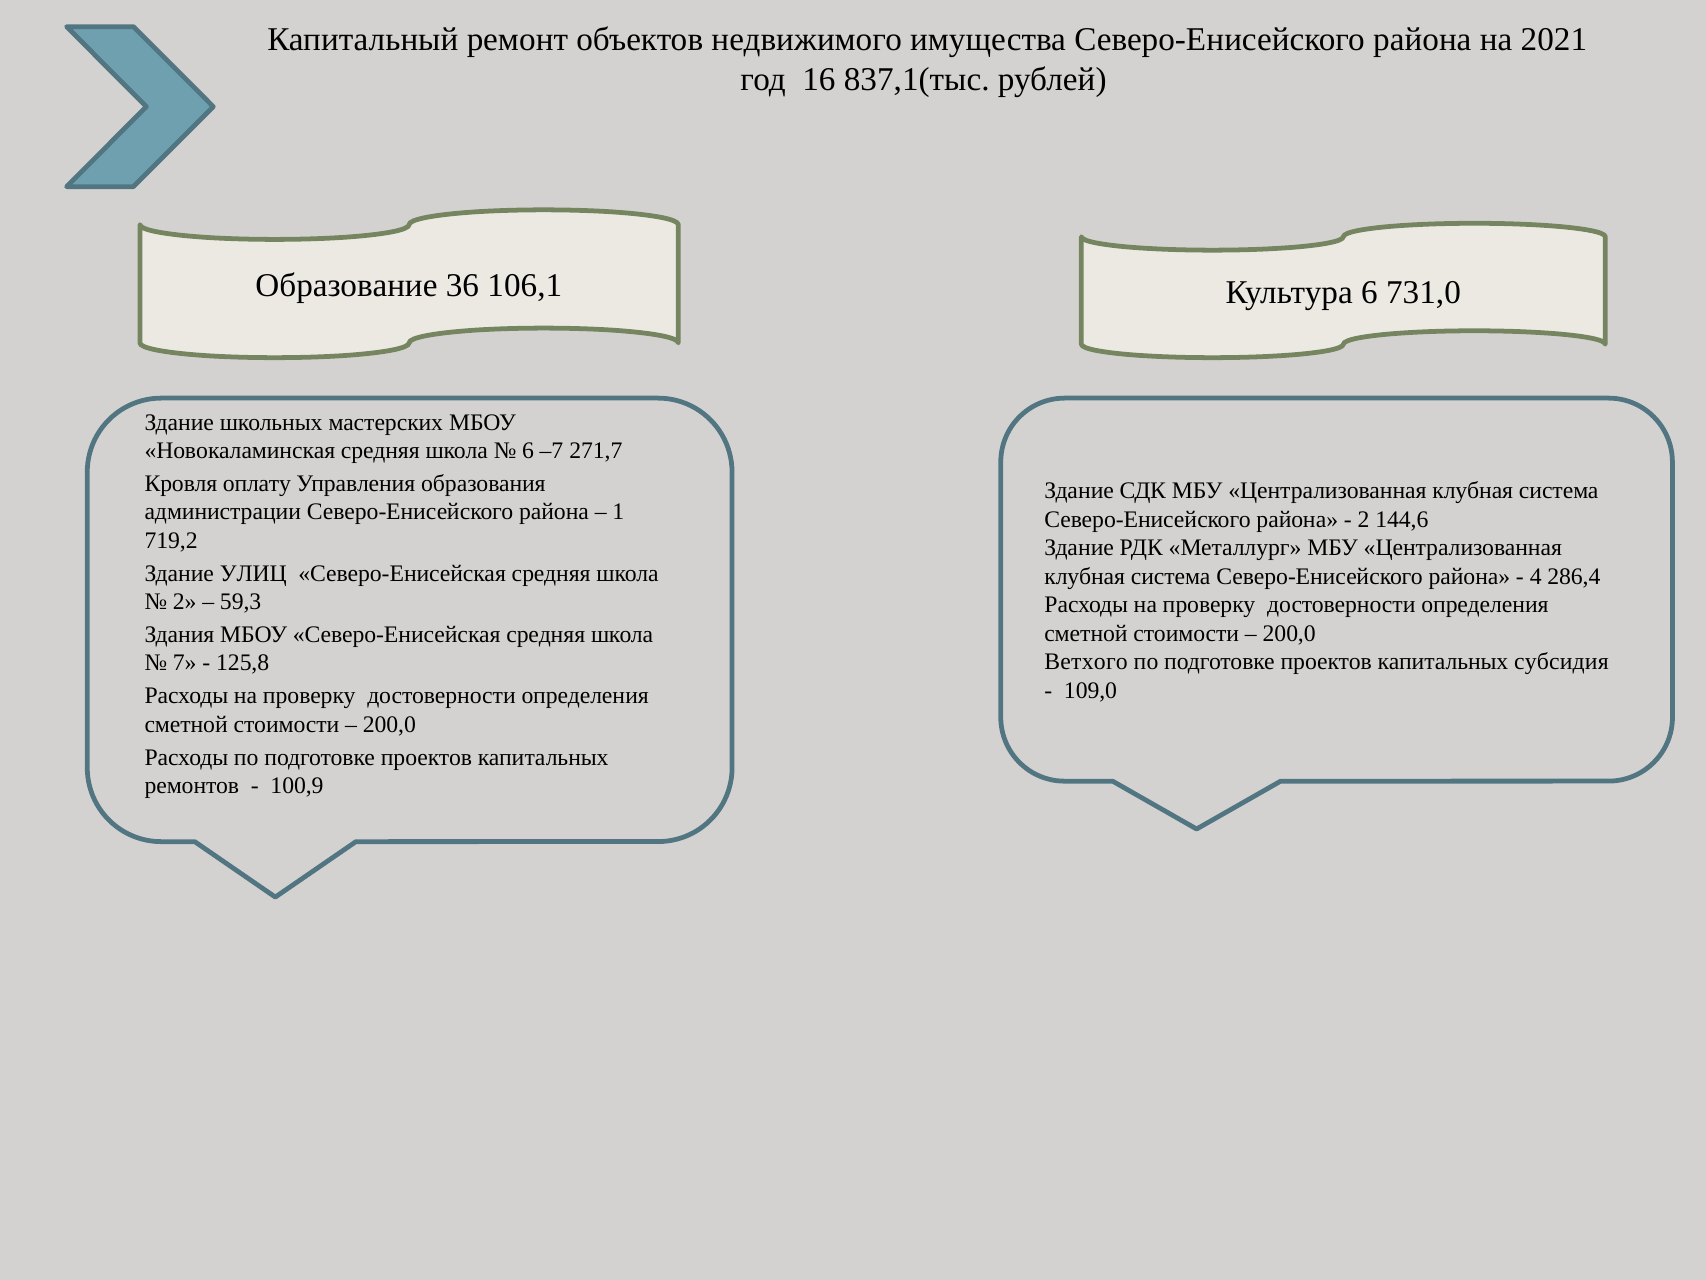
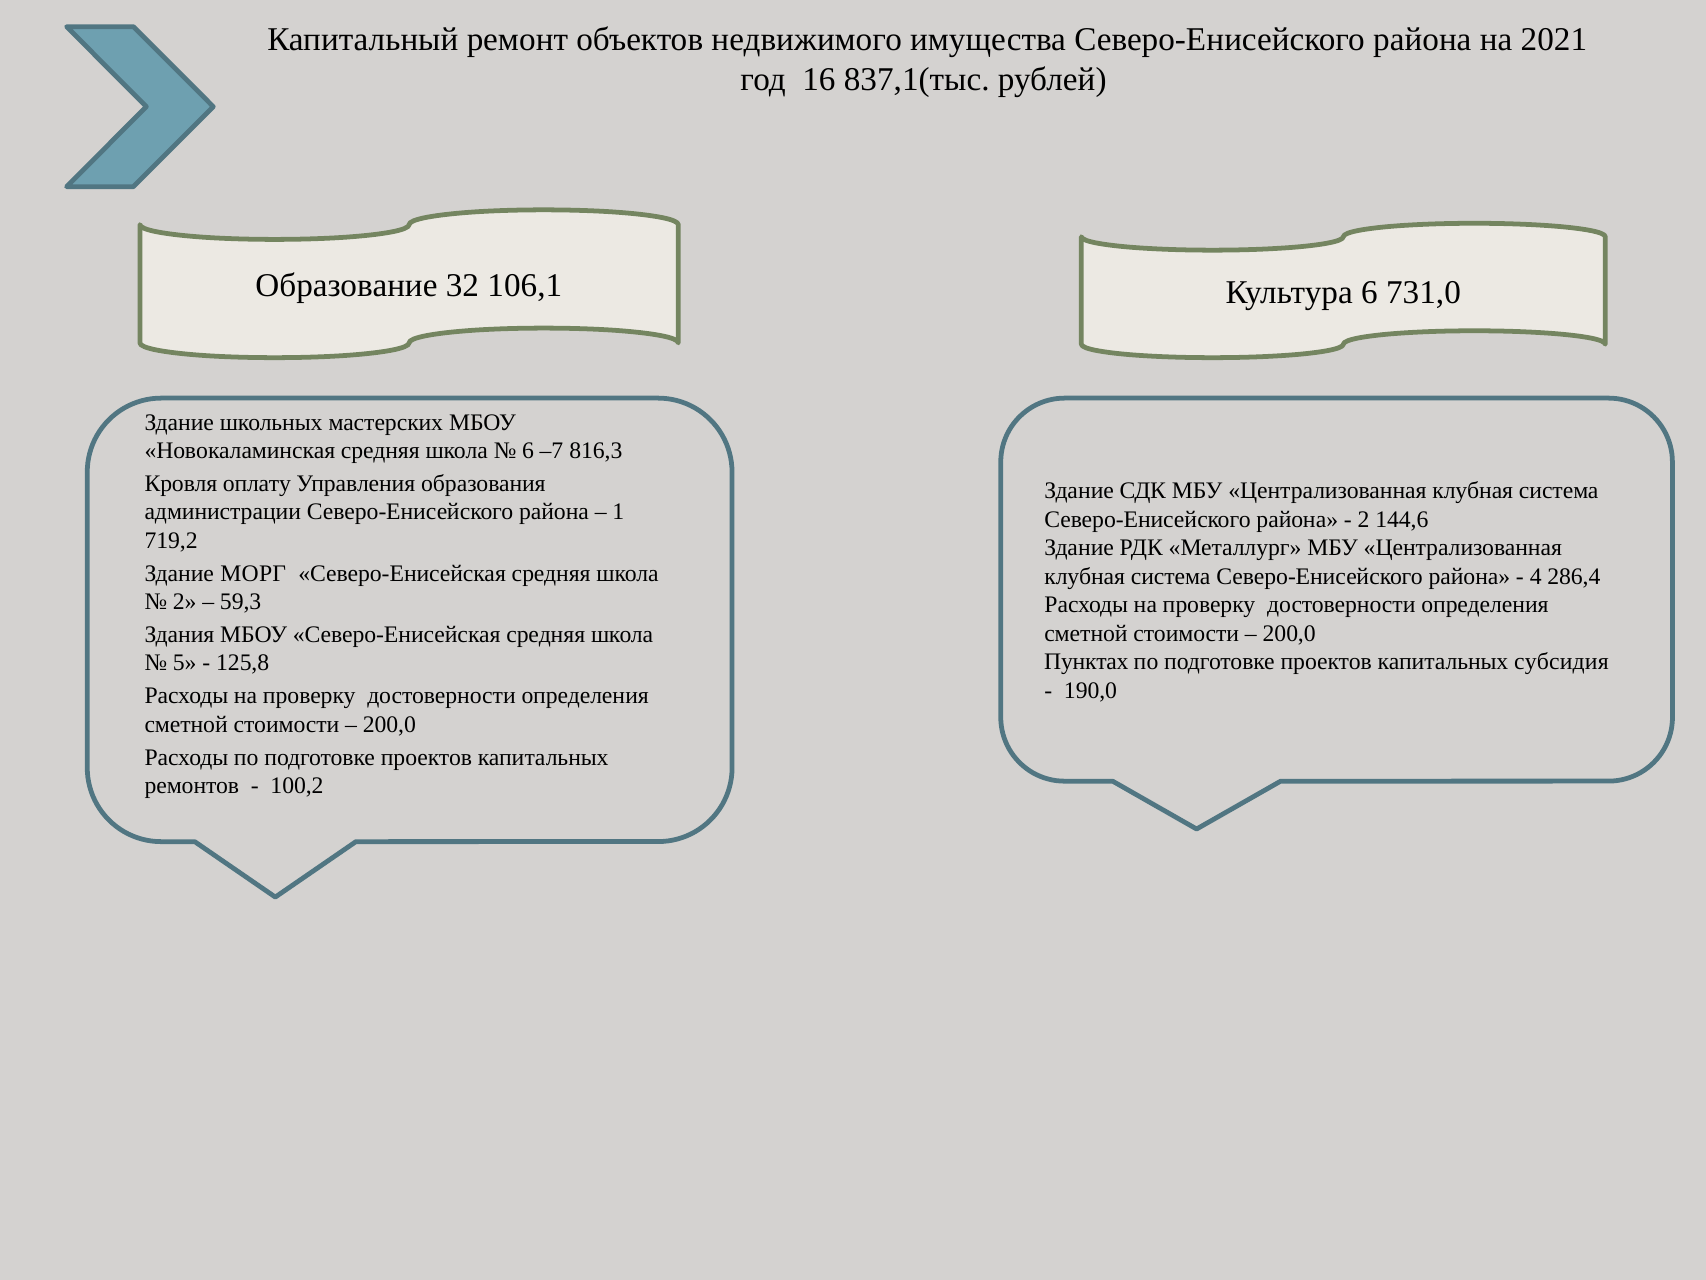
36: 36 -> 32
271,7: 271,7 -> 816,3
УЛИЦ: УЛИЦ -> МОРГ
Ветхого: Ветхого -> Пунктах
7: 7 -> 5
109,0: 109,0 -> 190,0
100,9: 100,9 -> 100,2
